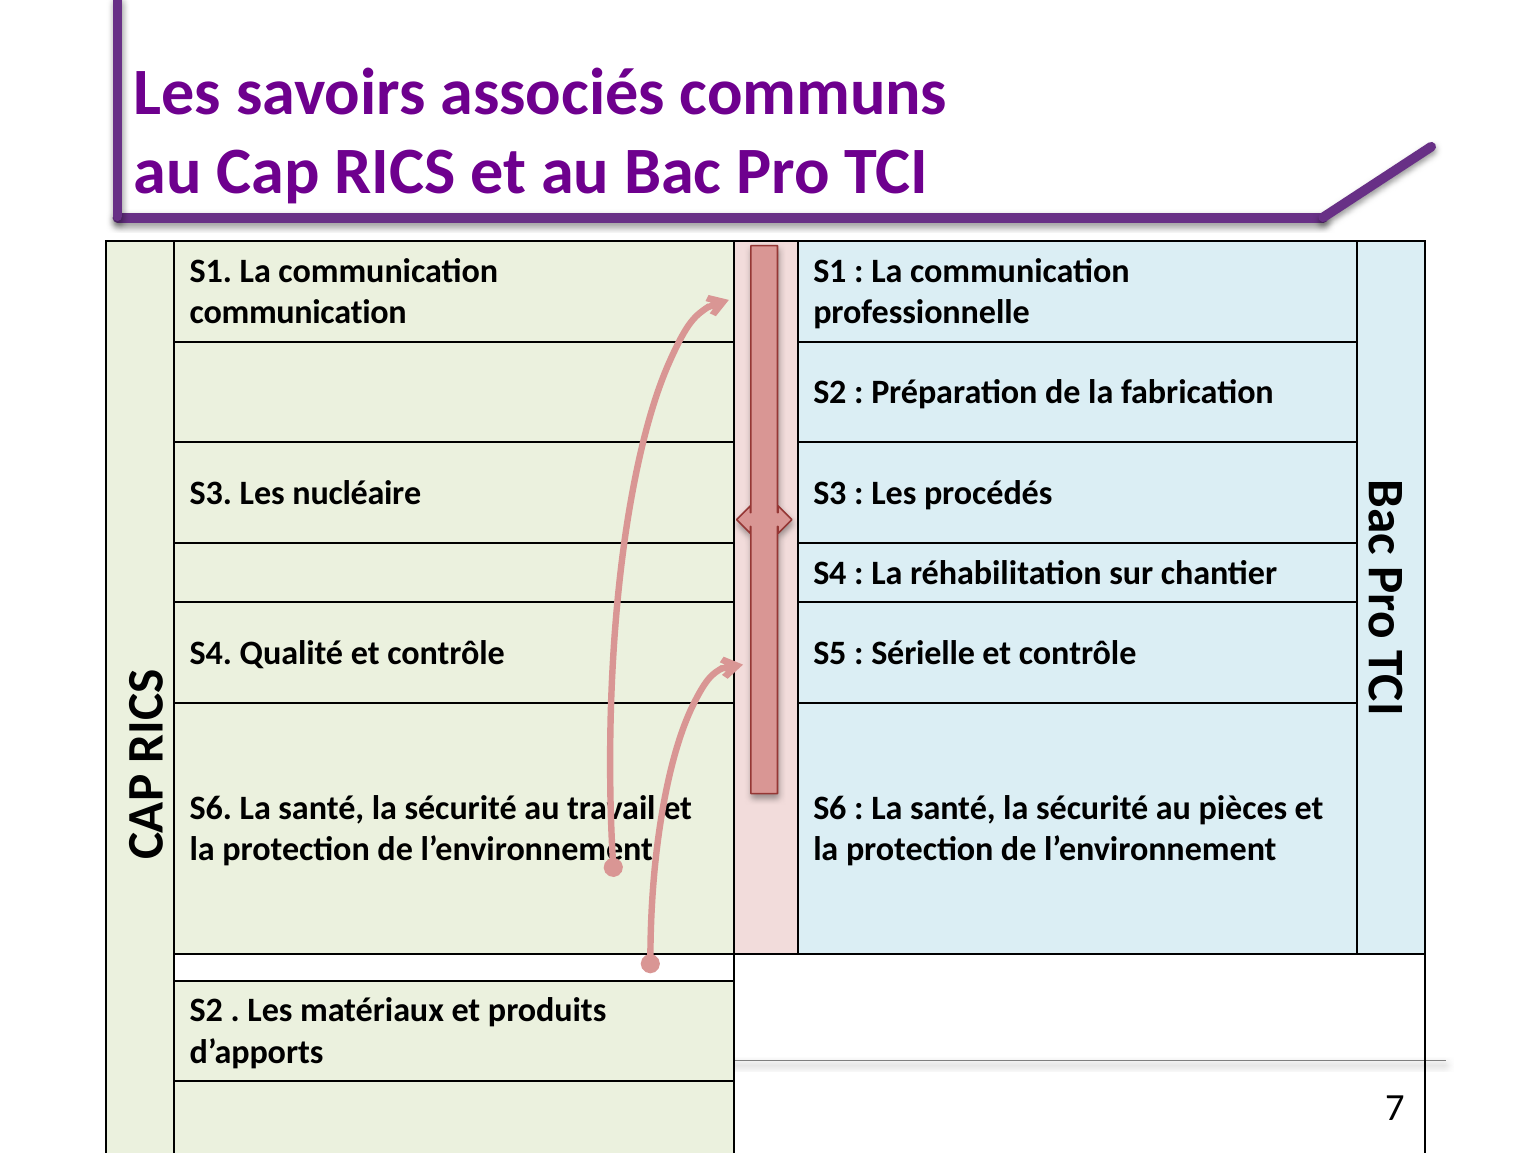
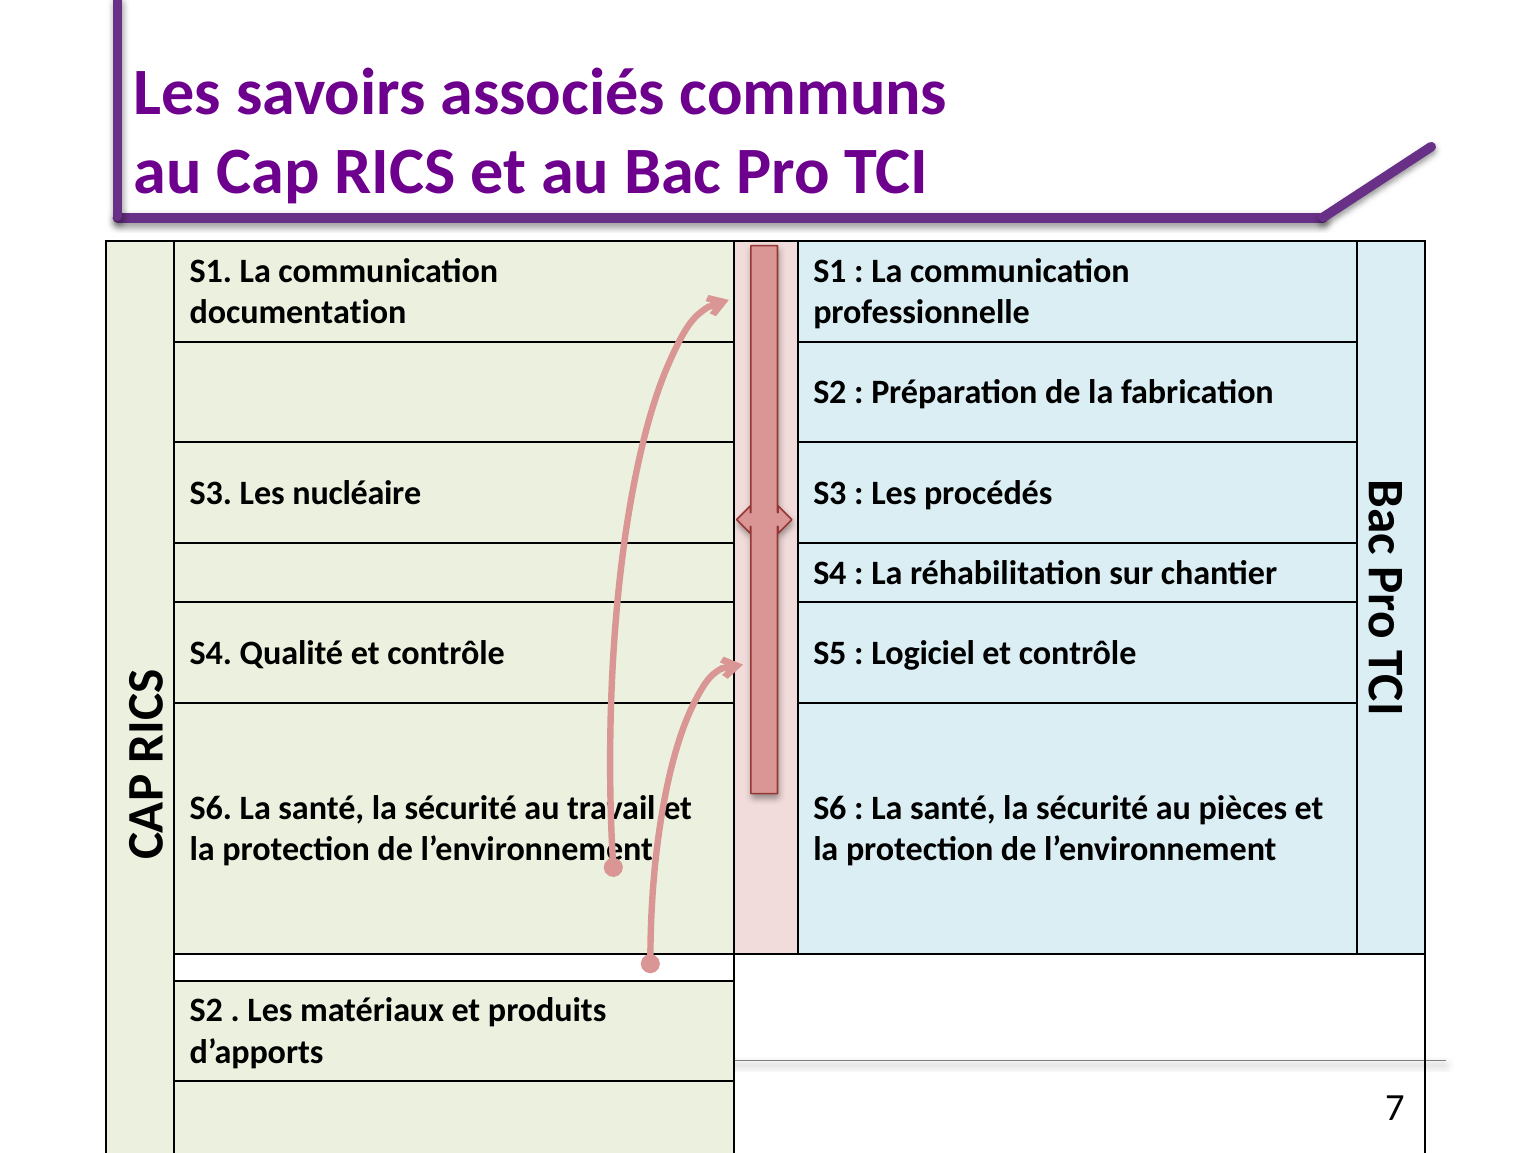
communication at (298, 313): communication -> documentation
Sérielle: Sérielle -> Logiciel
